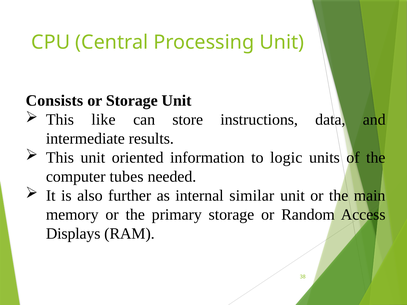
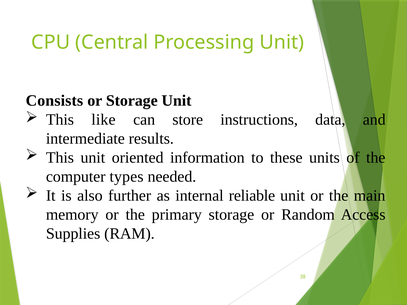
logic: logic -> these
tubes: tubes -> types
similar: similar -> reliable
Displays: Displays -> Supplies
